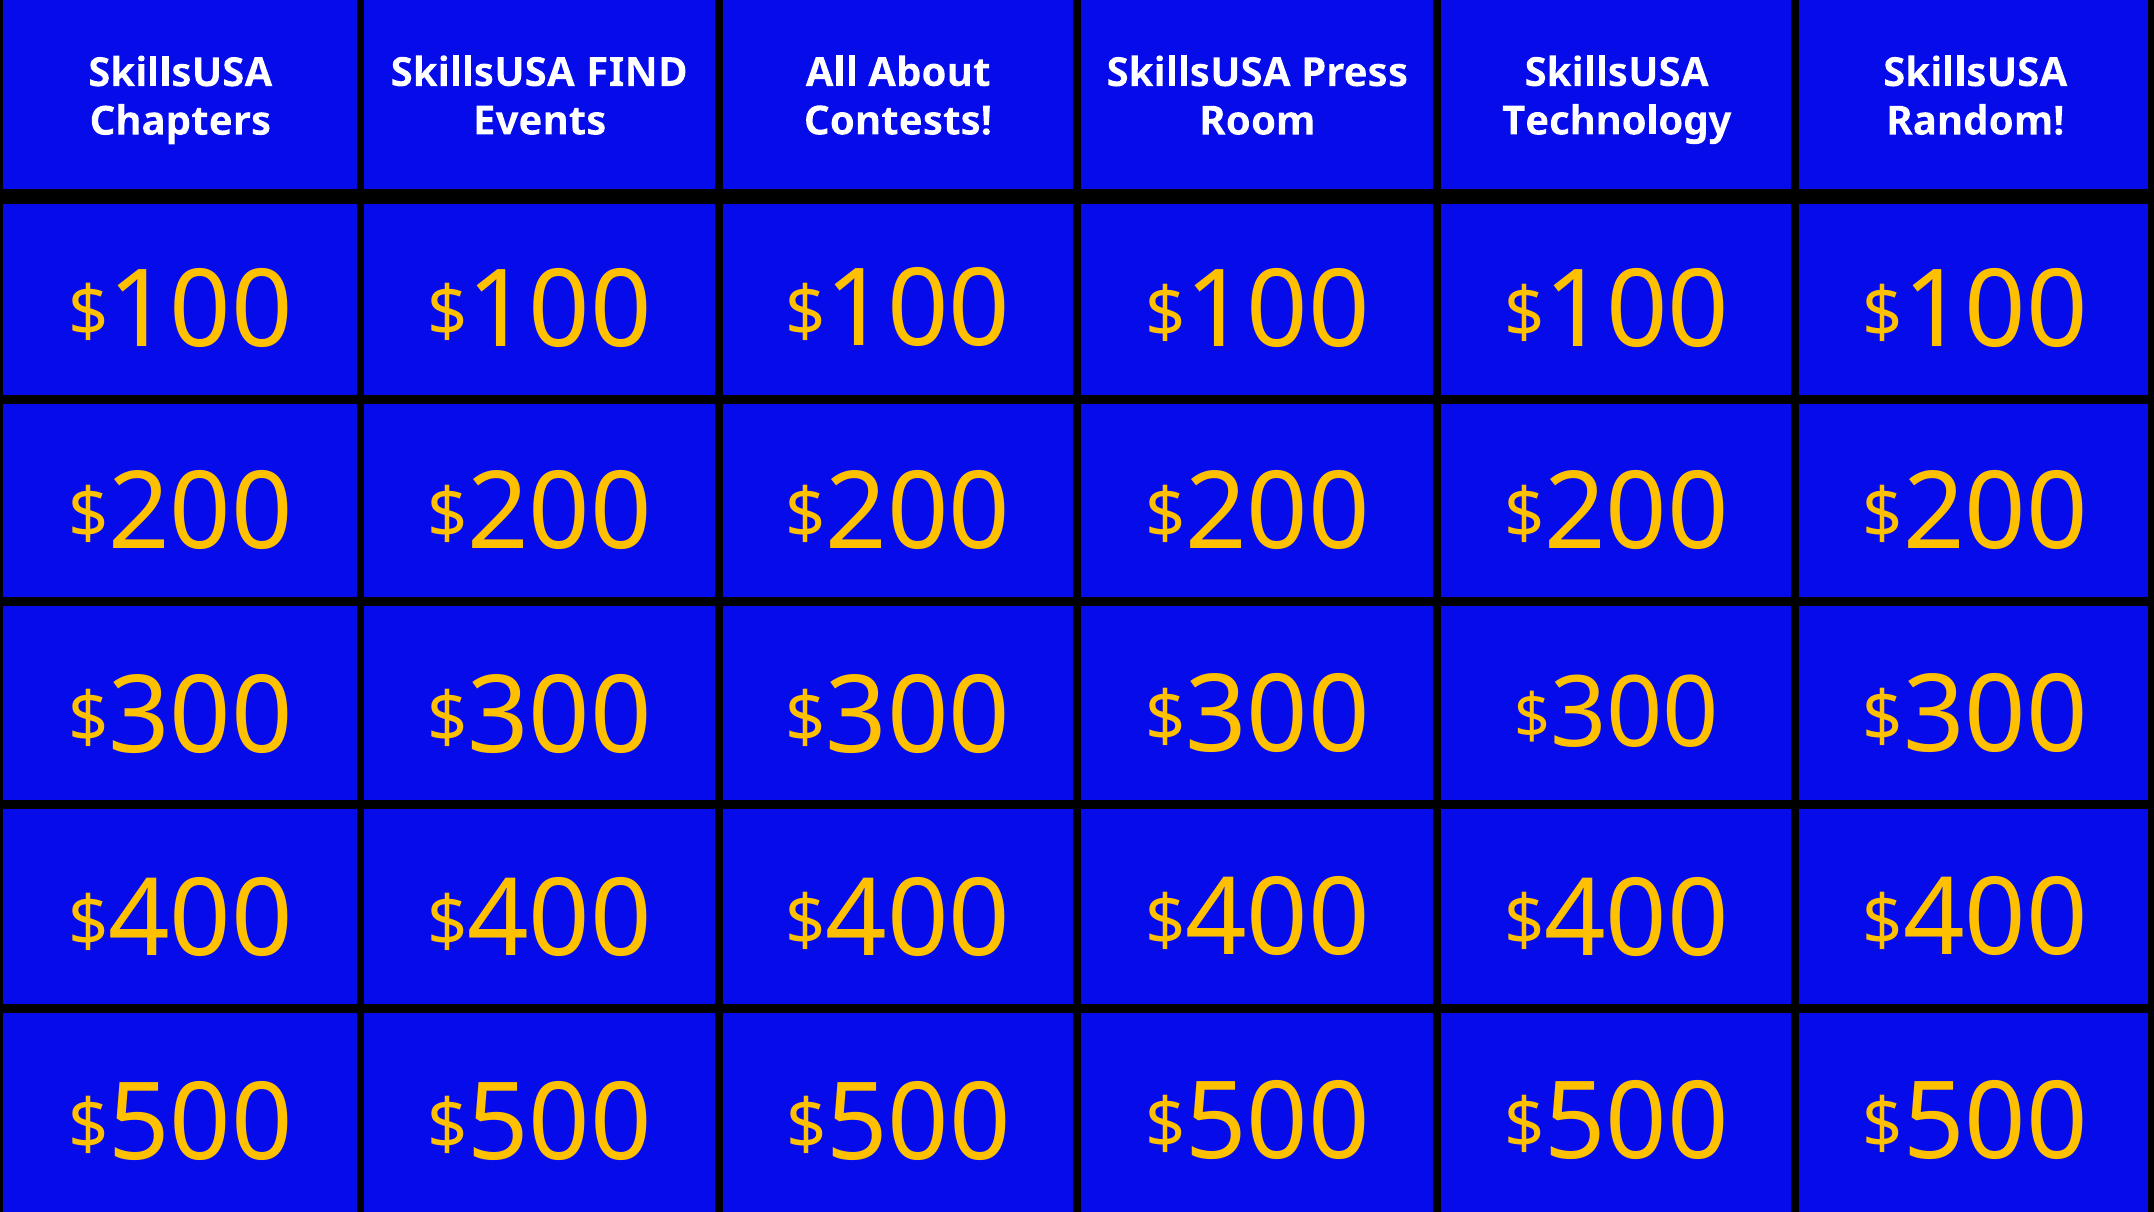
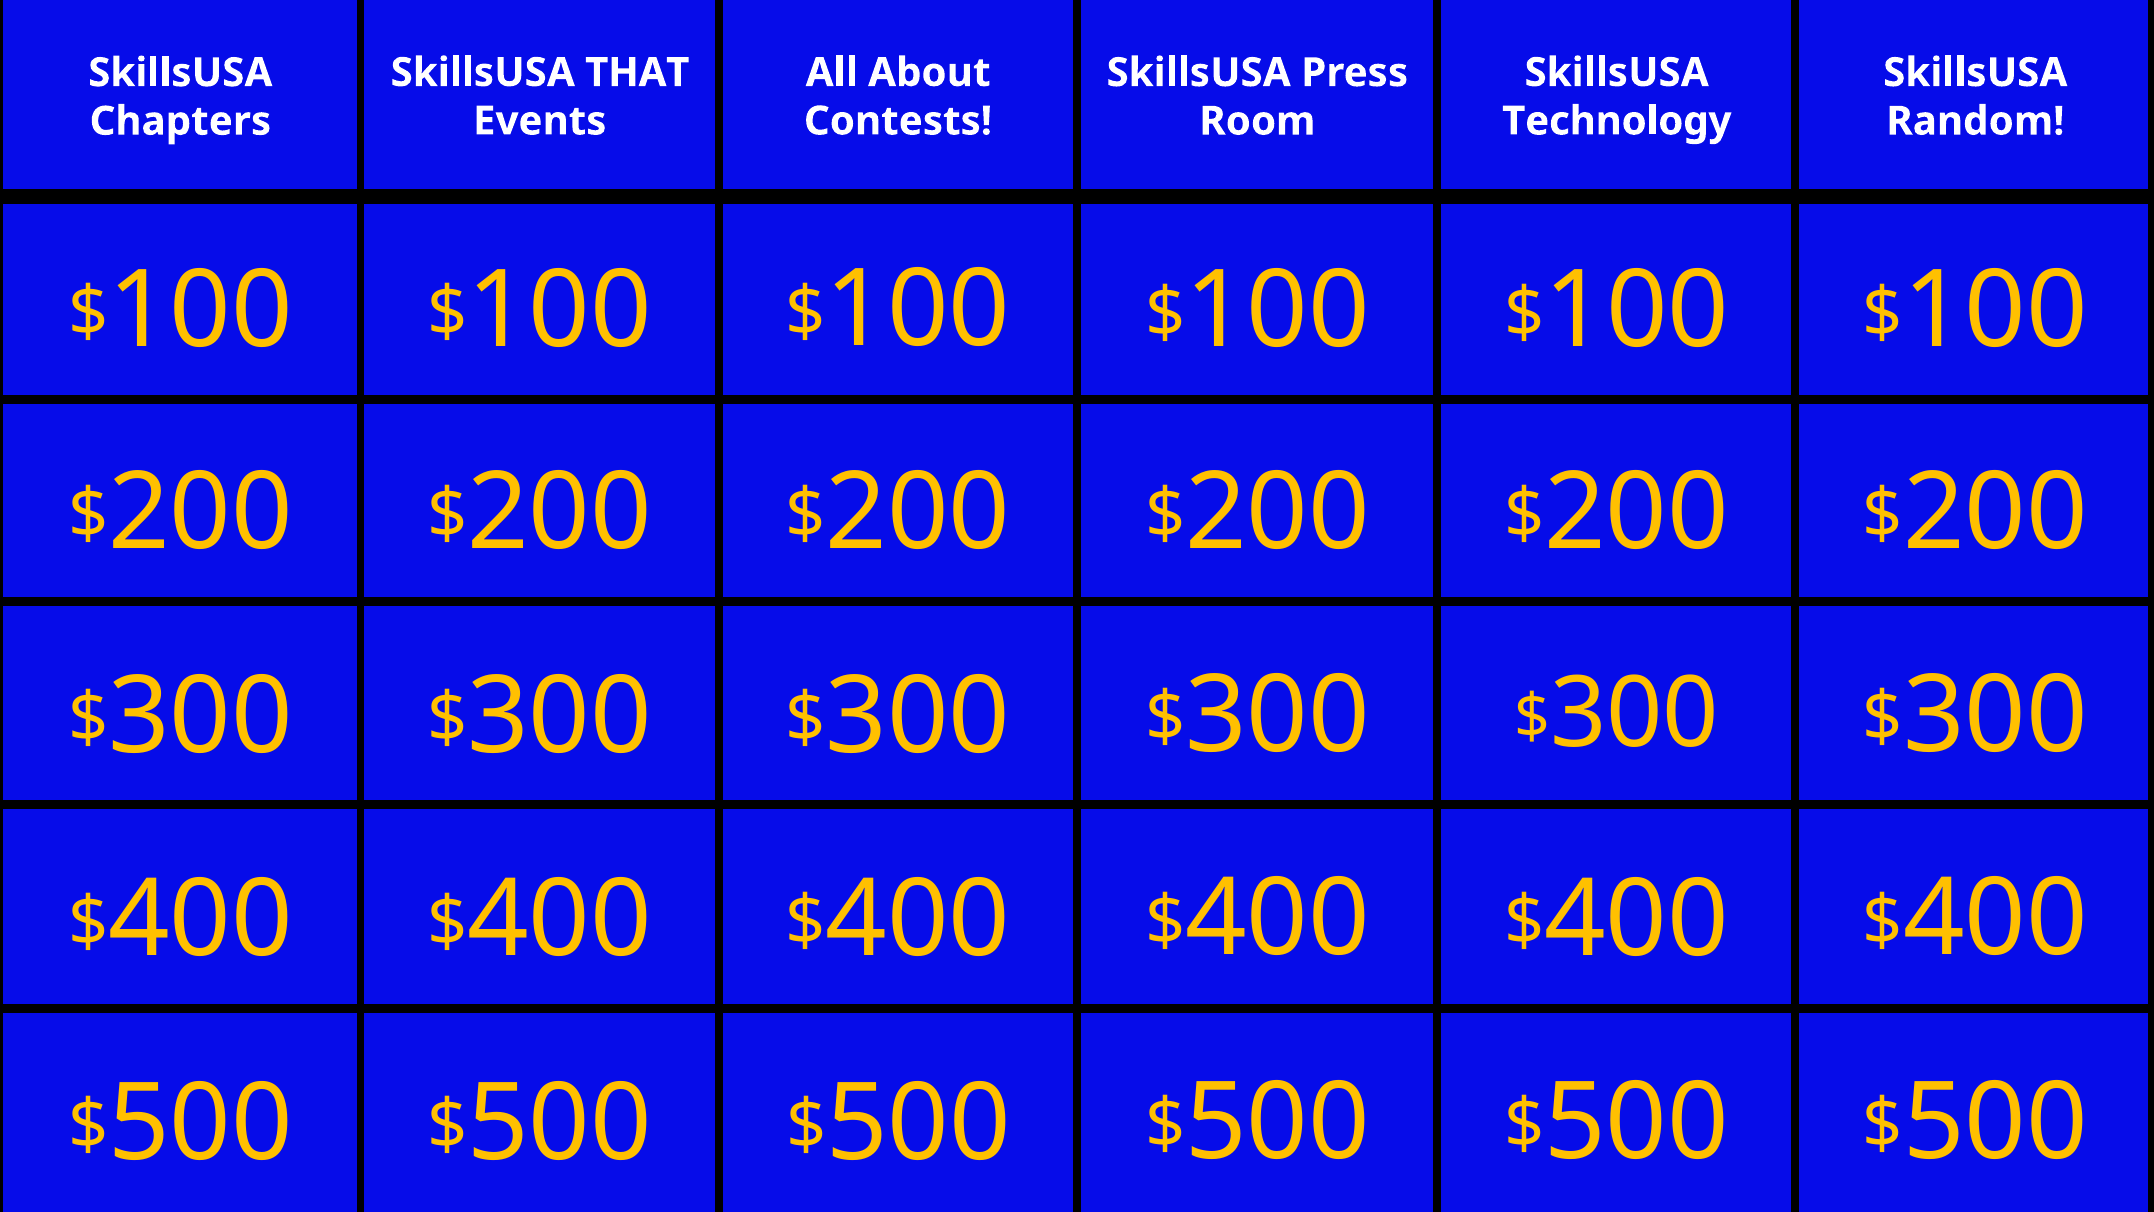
FIND: FIND -> THAT
